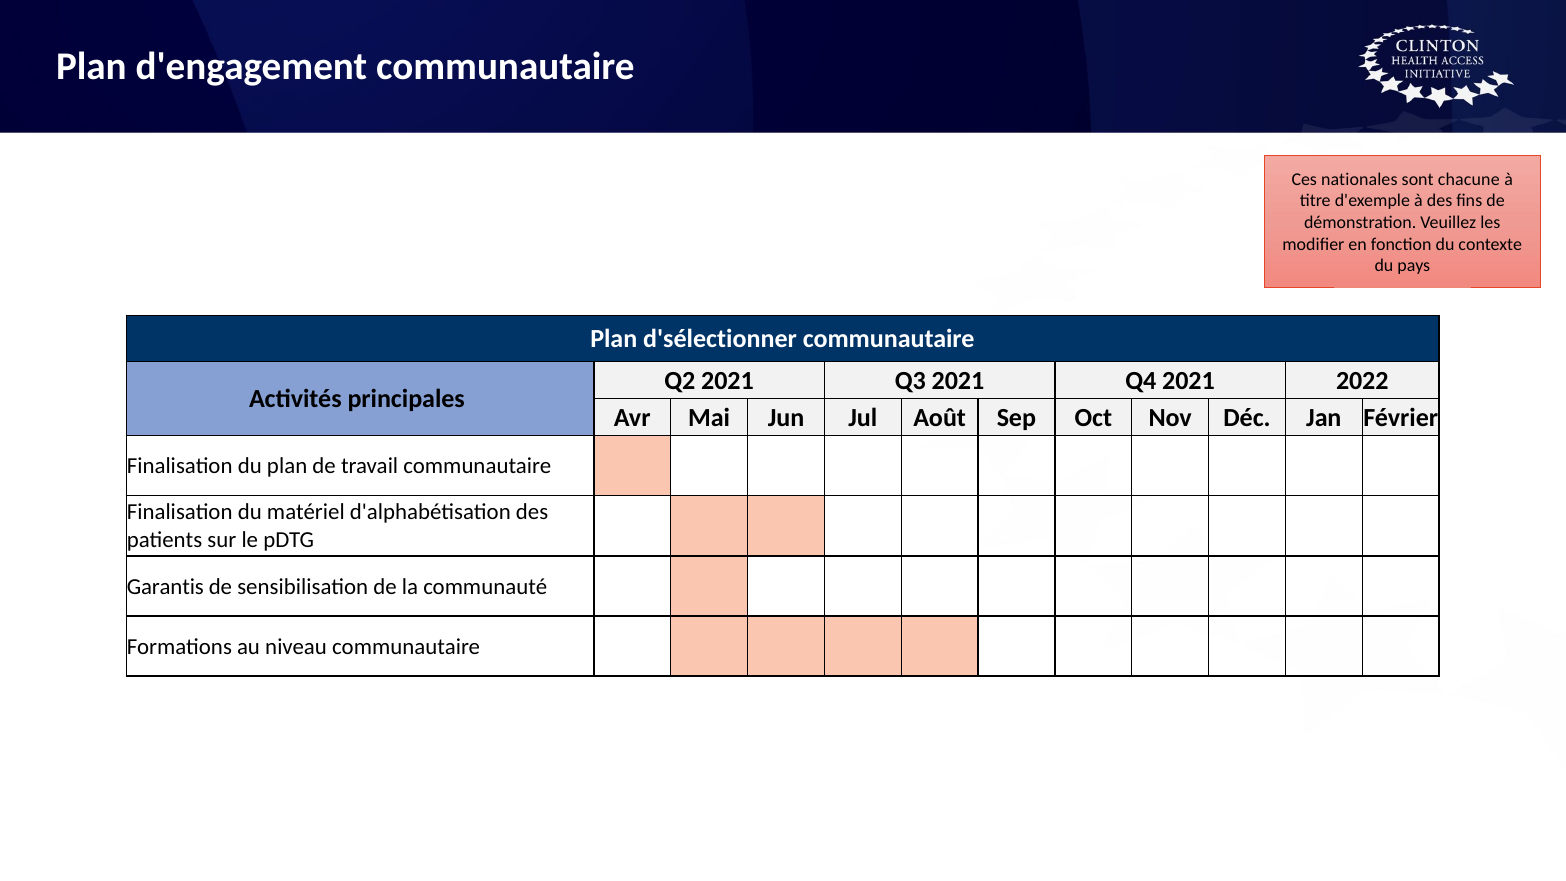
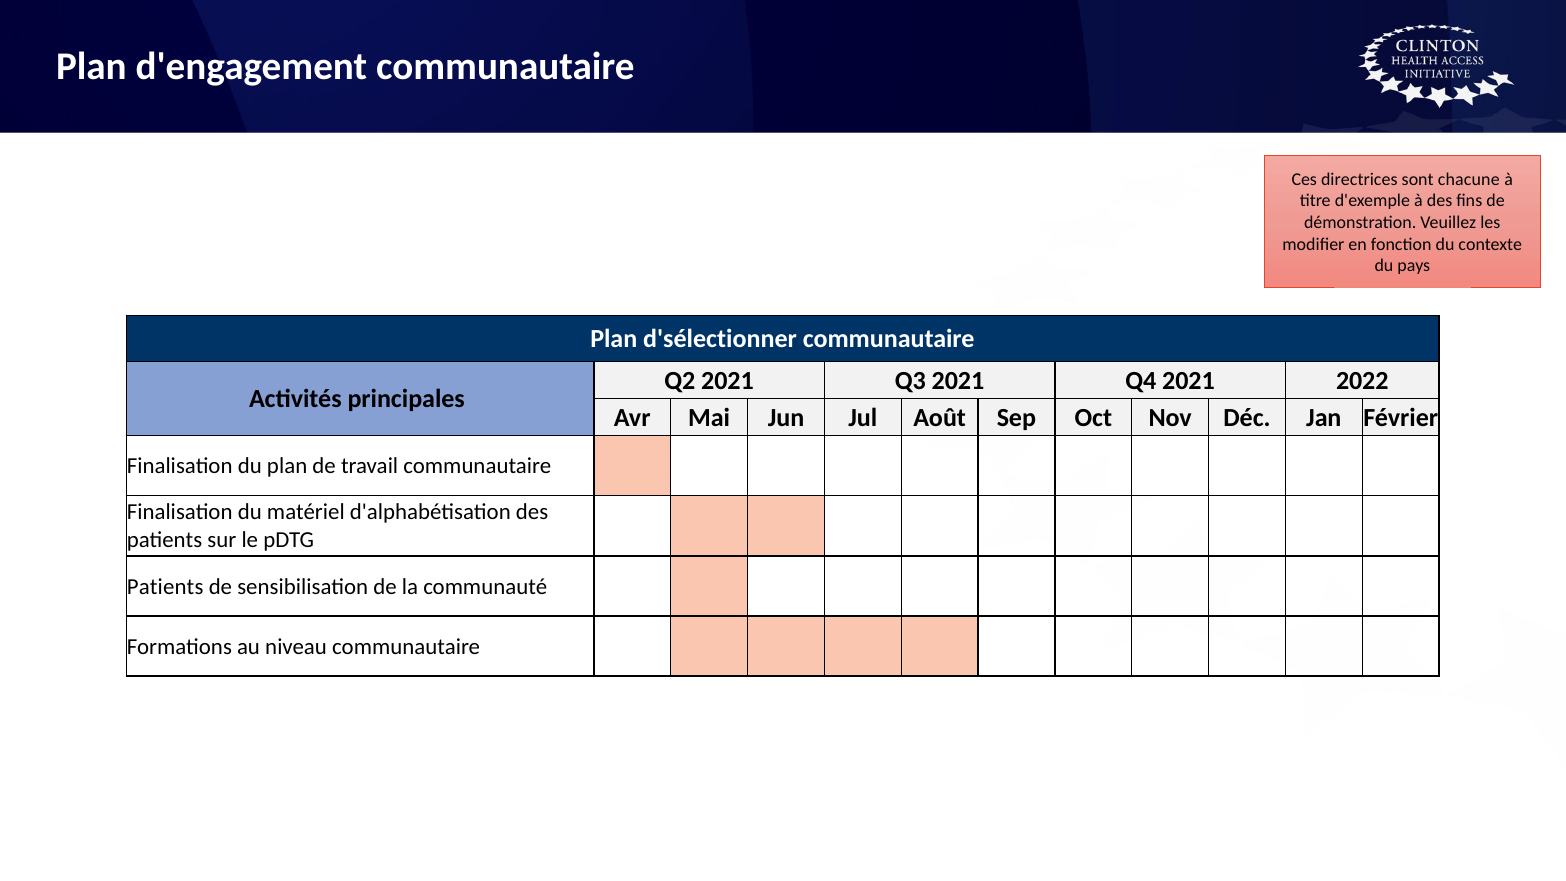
nationales: nationales -> directrices
Garantis at (165, 586): Garantis -> Patients
